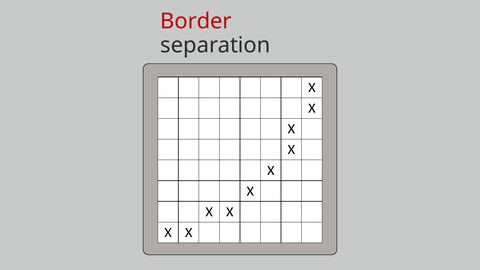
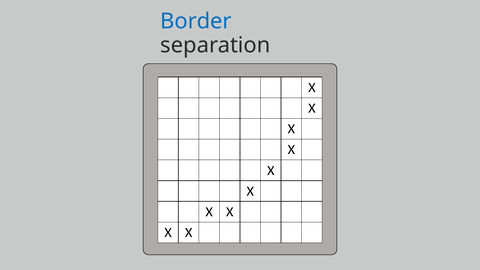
Border colour: red -> blue
